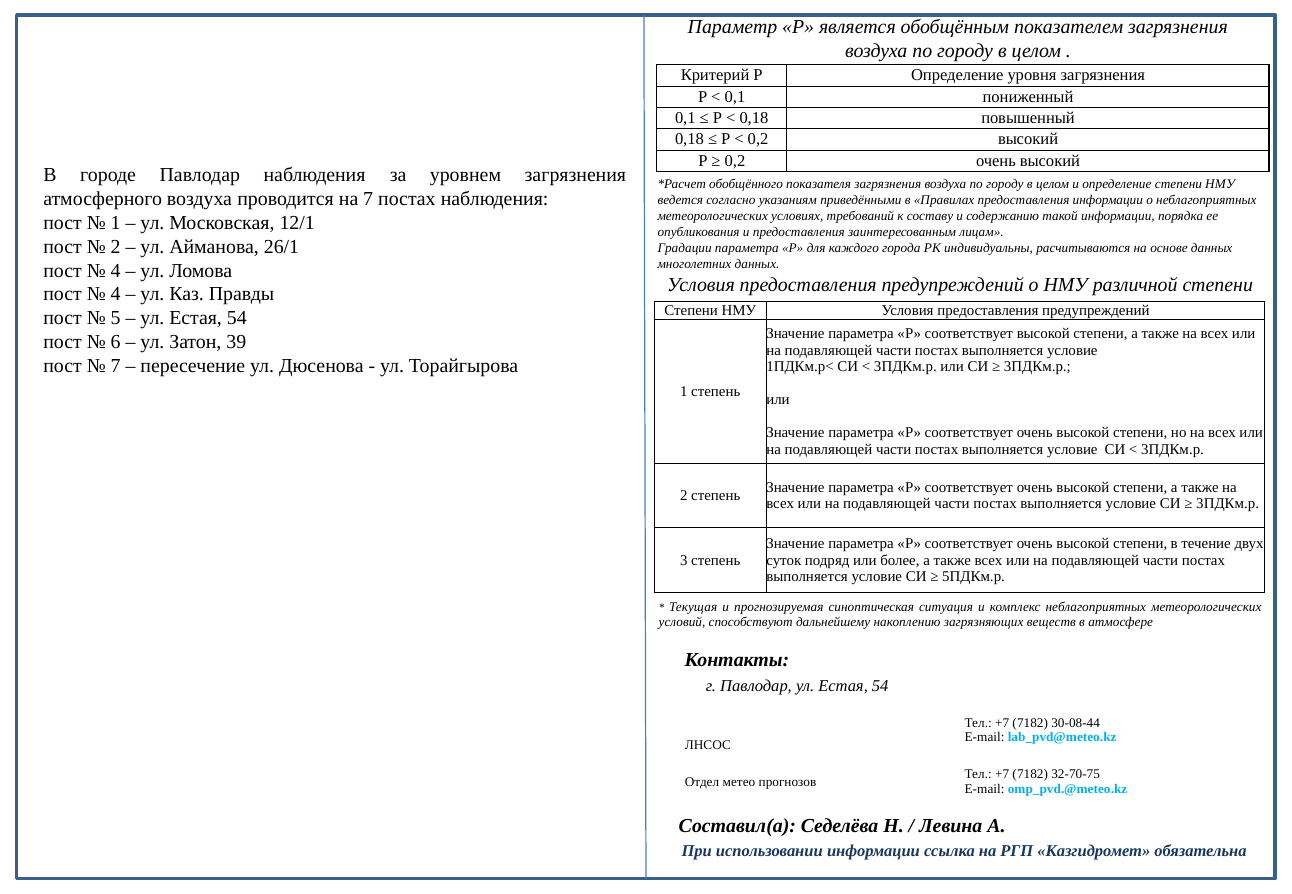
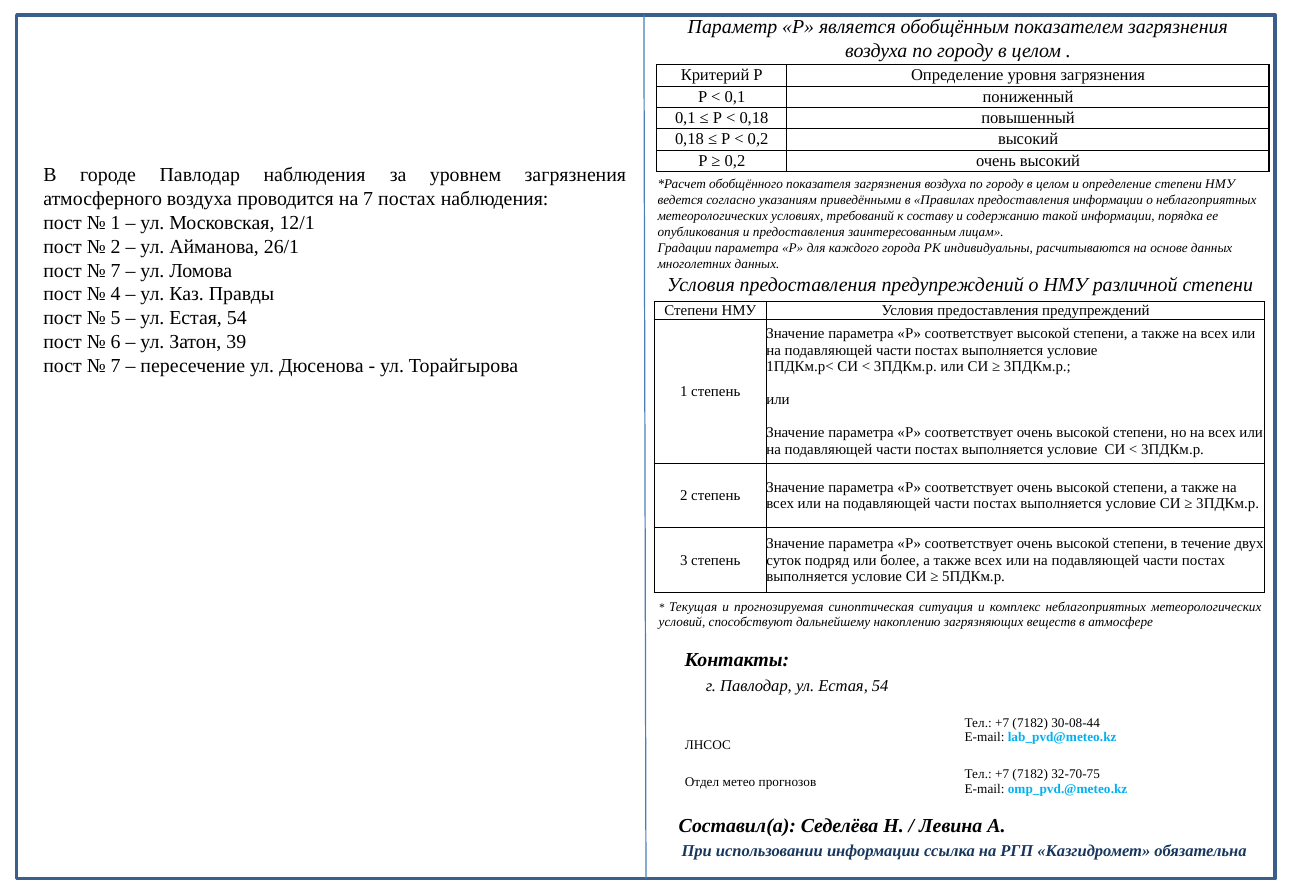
4 at (116, 271): 4 -> 7
